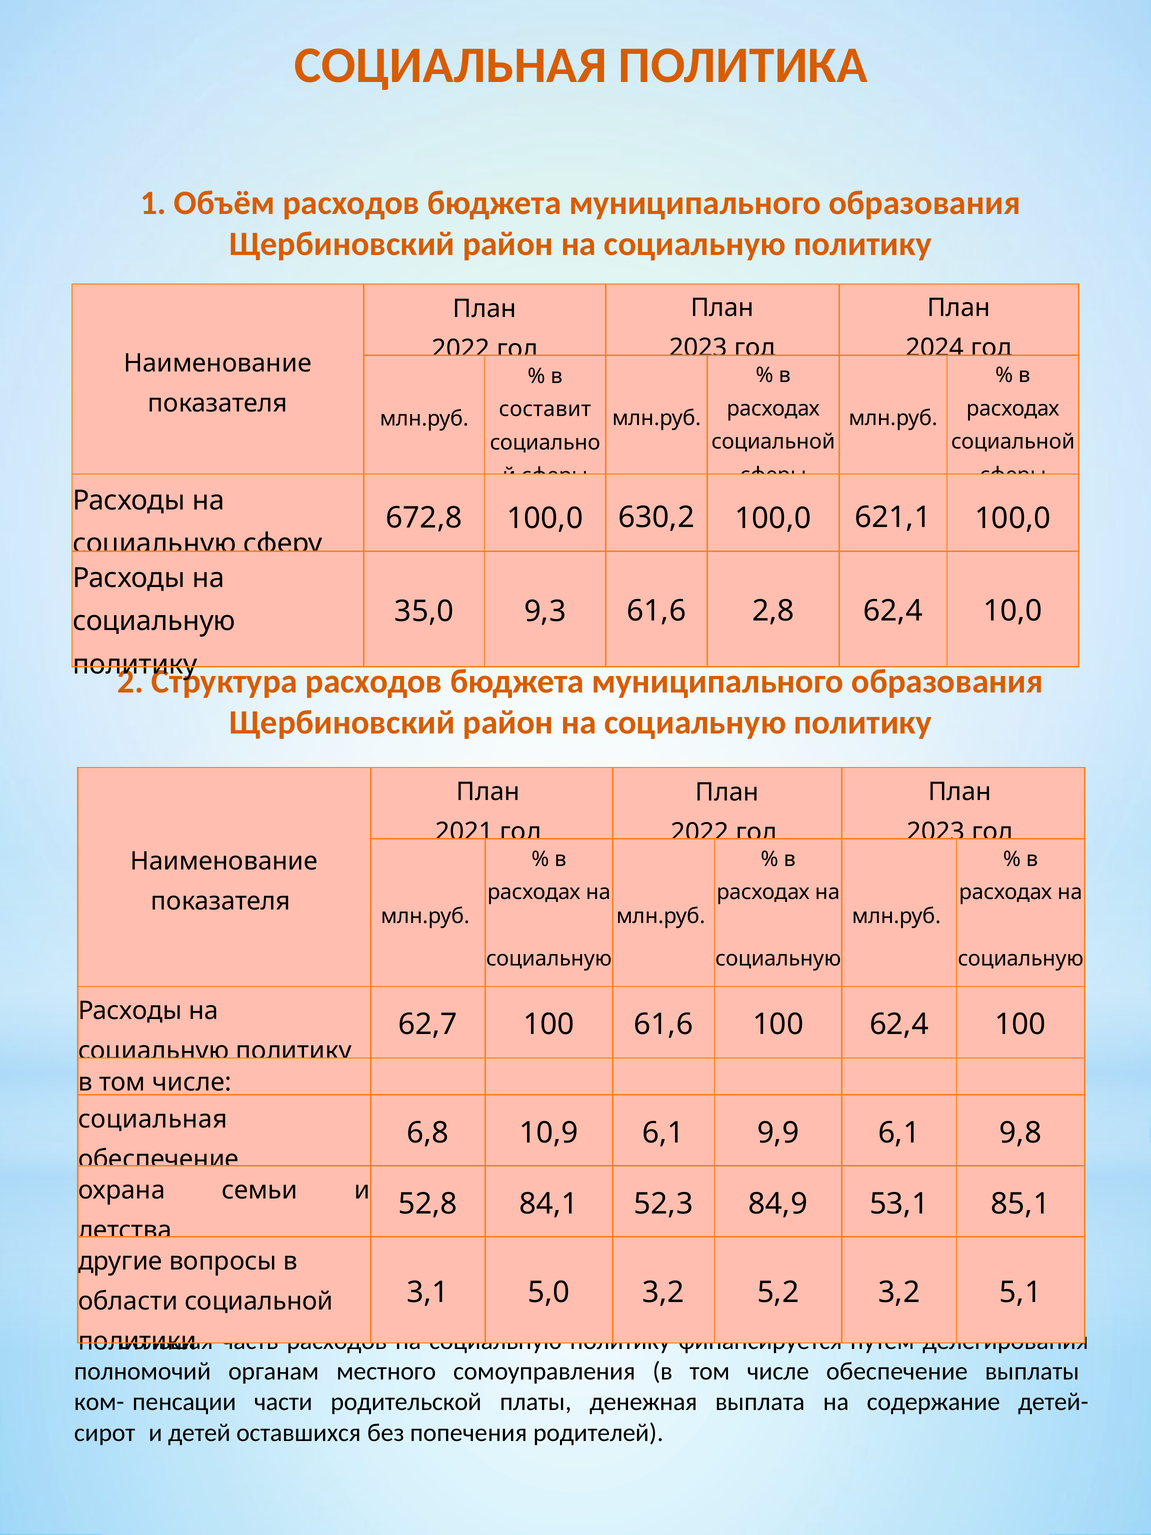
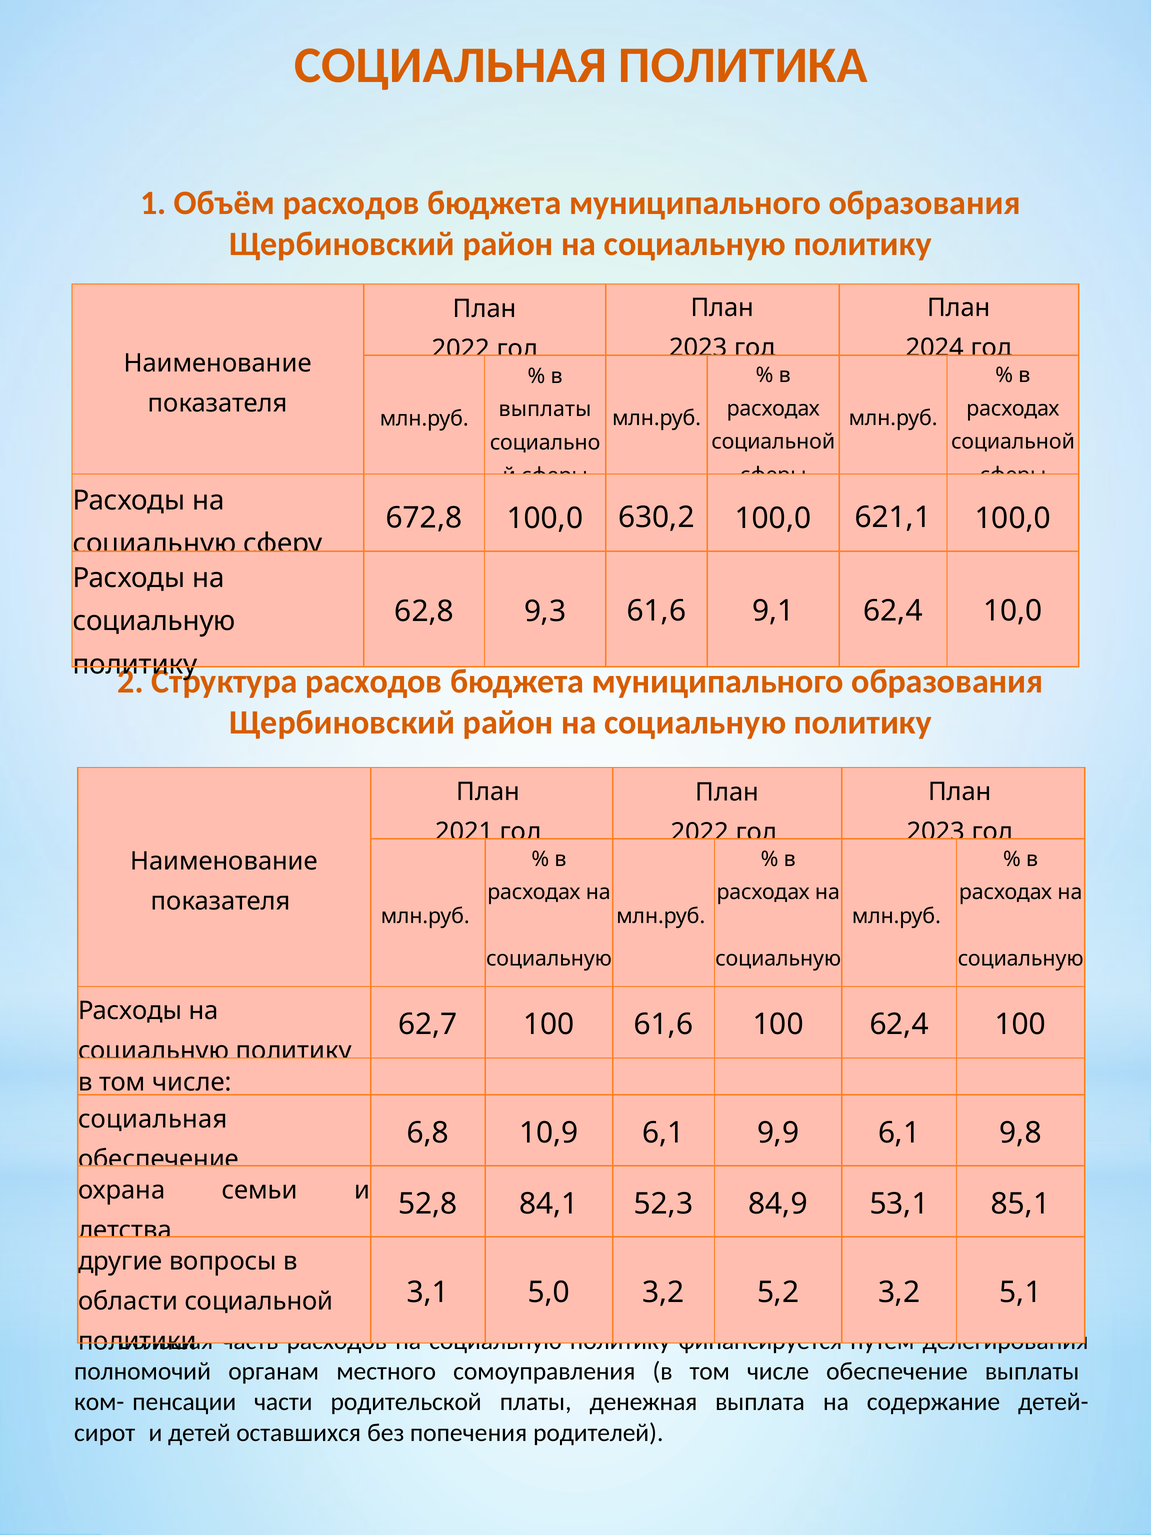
составит at (545, 409): составит -> выплаты
35,0: 35,0 -> 62,8
2,8: 2,8 -> 9,1
